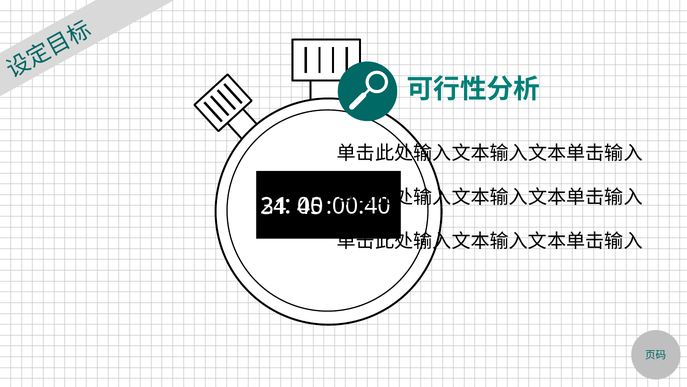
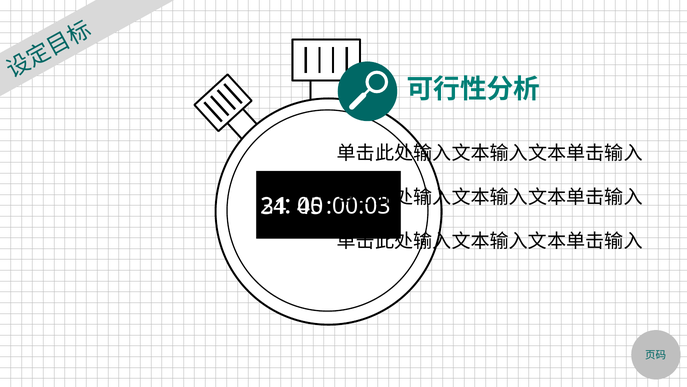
:00:40: :00:40 -> :00:03
